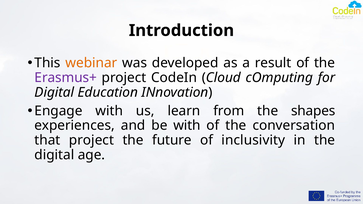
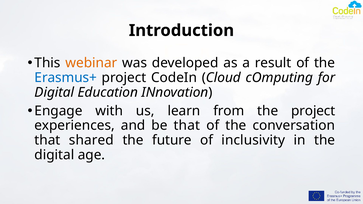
Erasmus+ colour: purple -> blue
the shapes: shapes -> project
be with: with -> that
that project: project -> shared
